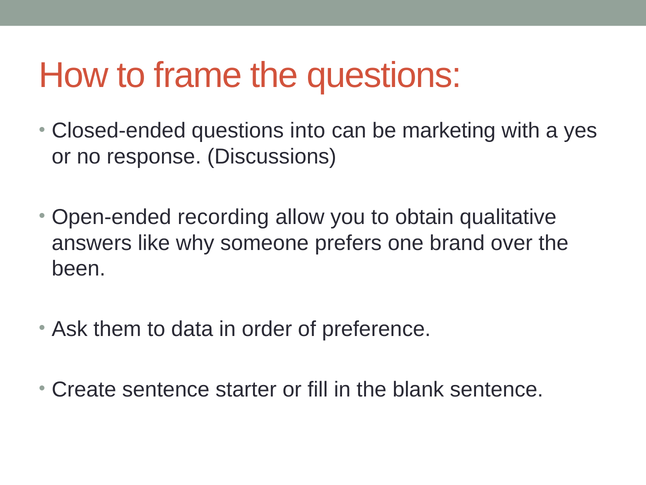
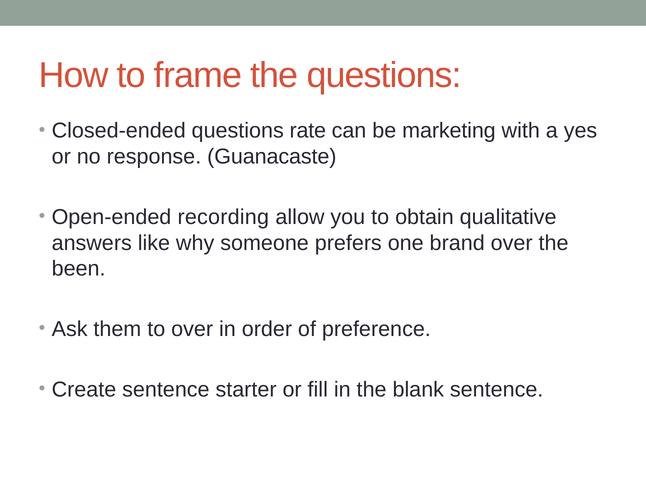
into: into -> rate
Discussions: Discussions -> Guanacaste
to data: data -> over
